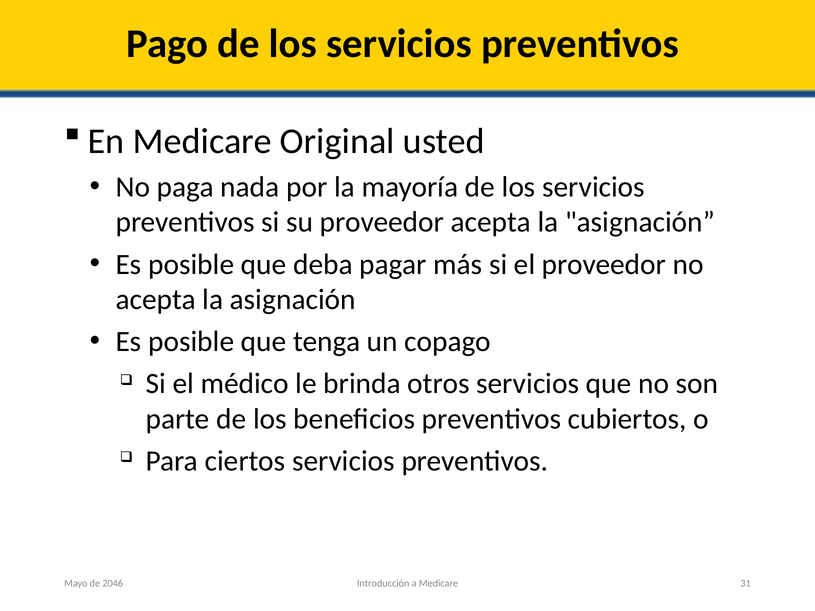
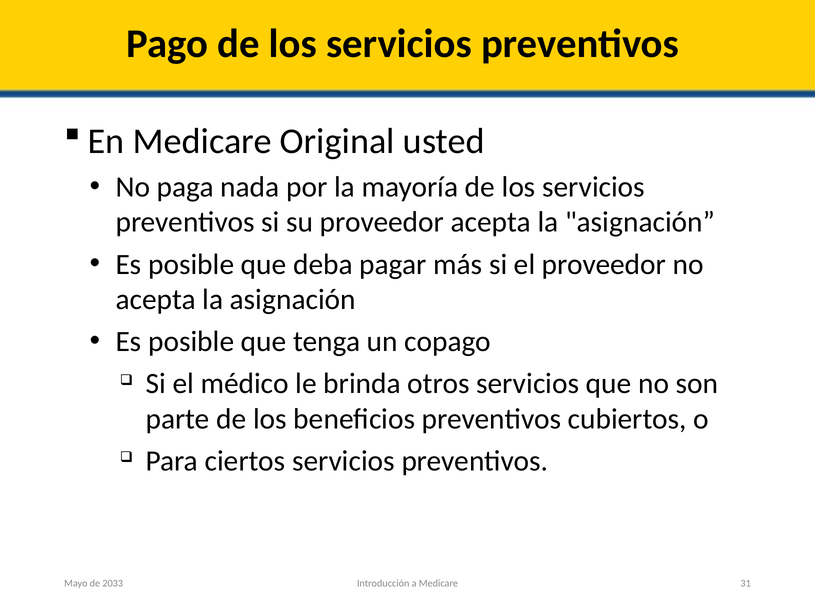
2046: 2046 -> 2033
